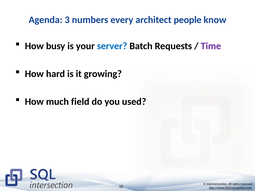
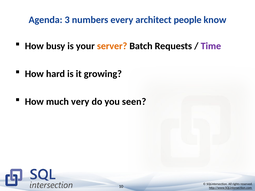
server colour: blue -> orange
field: field -> very
used: used -> seen
